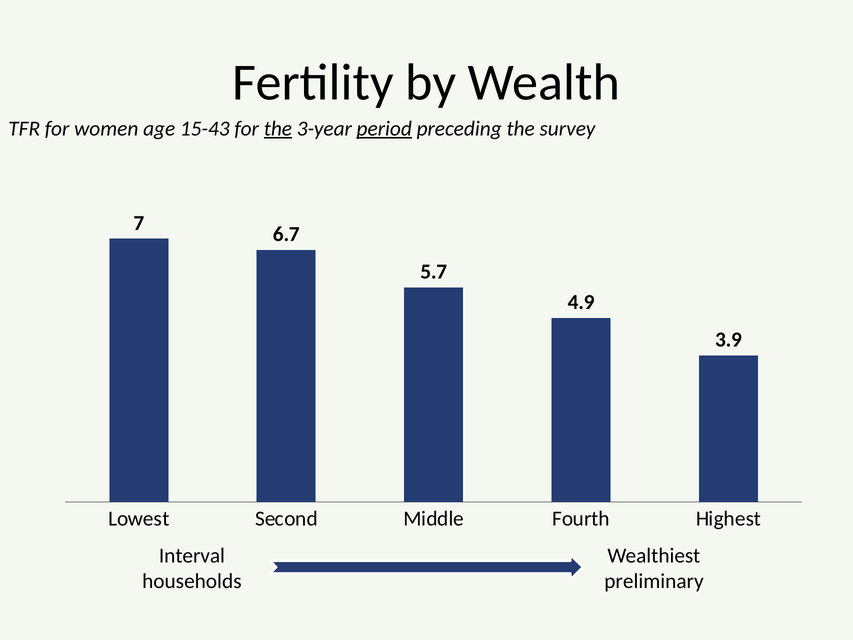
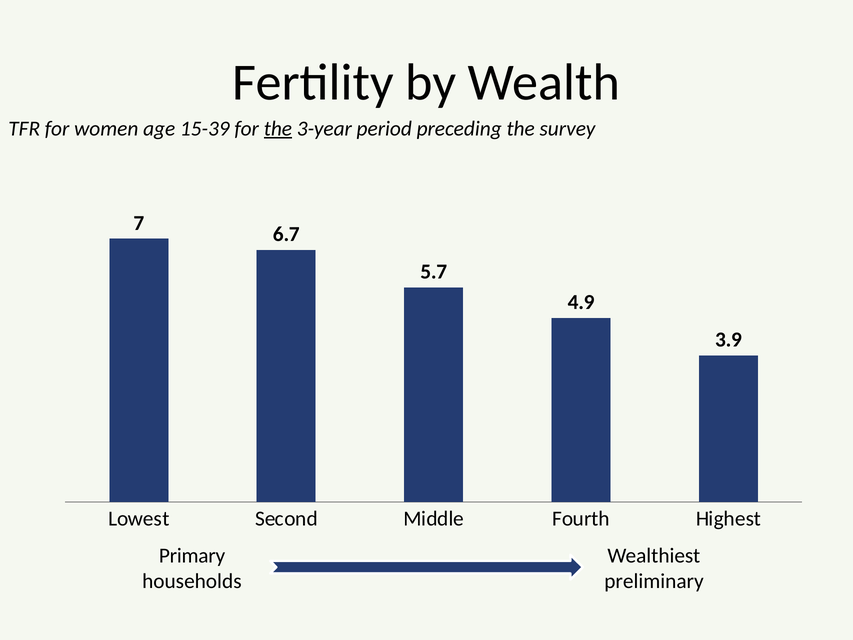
15-43: 15-43 -> 15-39
period underline: present -> none
Interval: Interval -> Primary
